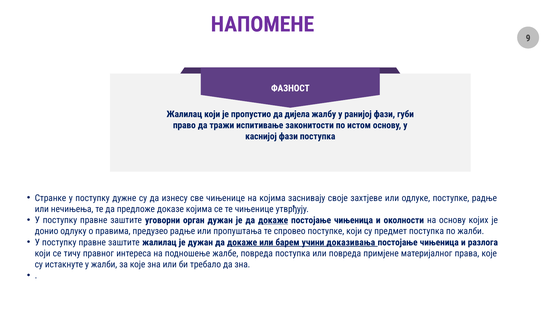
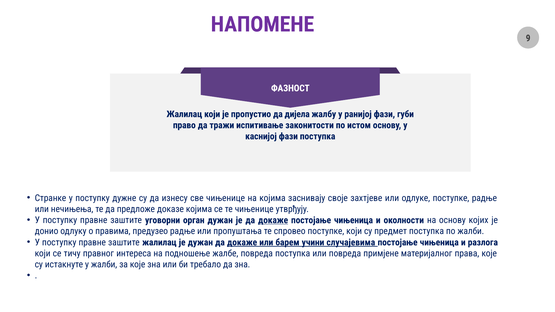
доказивања: доказивања -> случајевима
